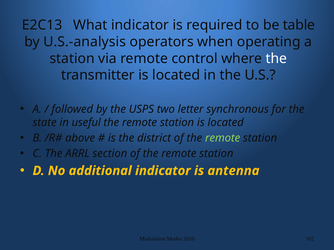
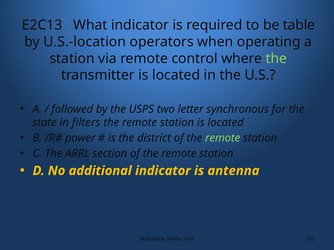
U.S.-analysis: U.S.-analysis -> U.S.-location
the at (276, 59) colour: white -> light green
useful: useful -> filters
above: above -> power
